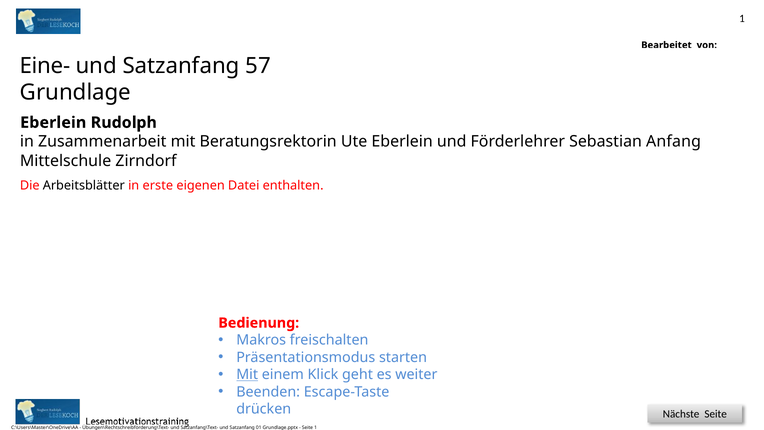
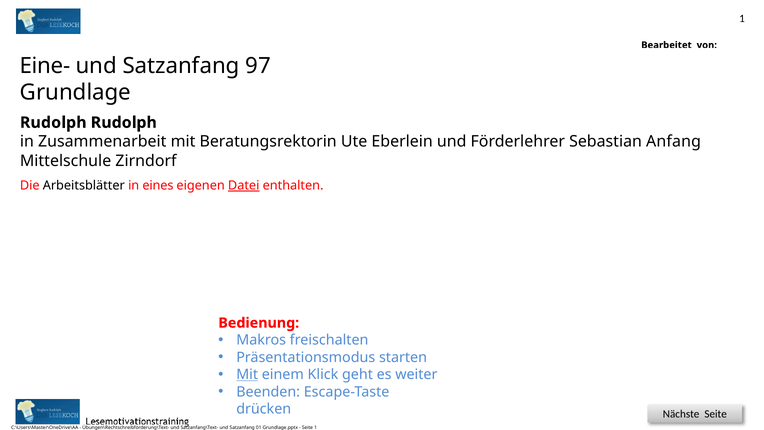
57: 57 -> 97
Eberlein at (53, 123): Eberlein -> Rudolph
erste: erste -> eines
Datei underline: none -> present
